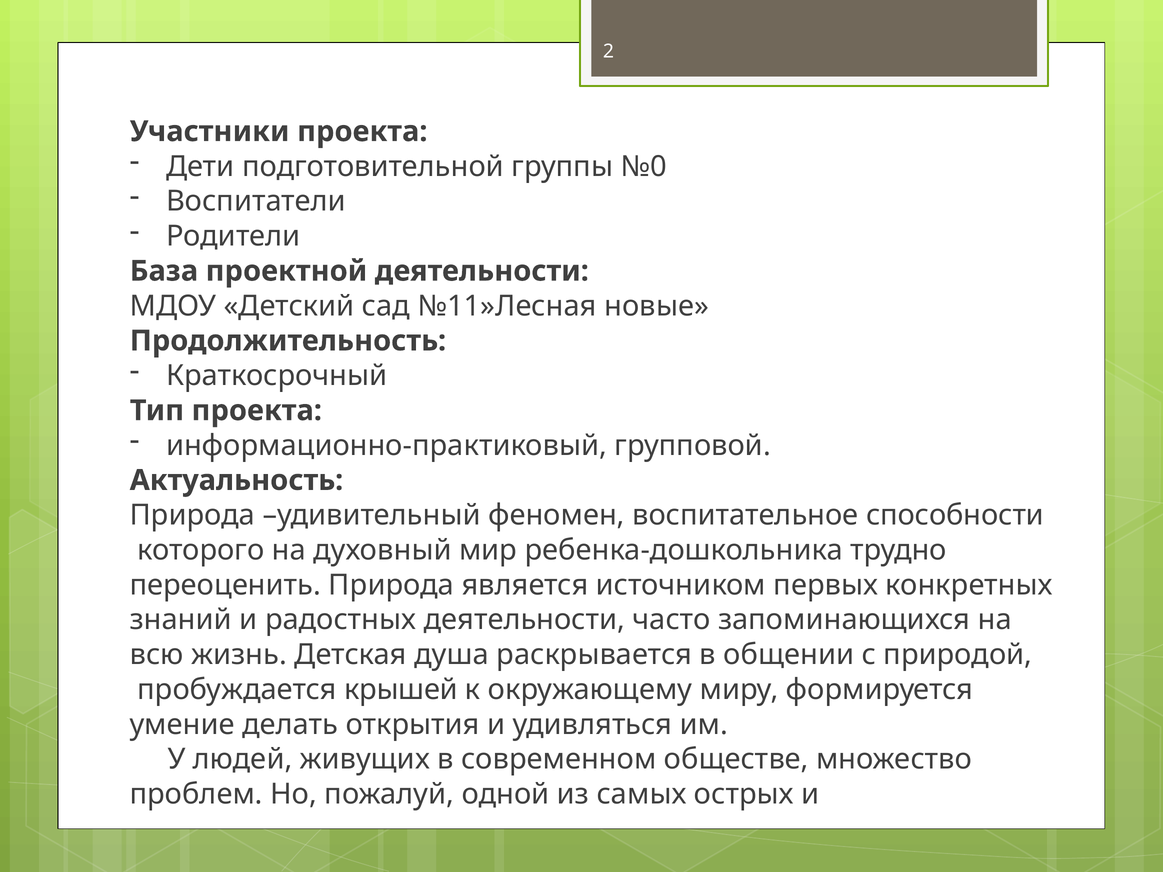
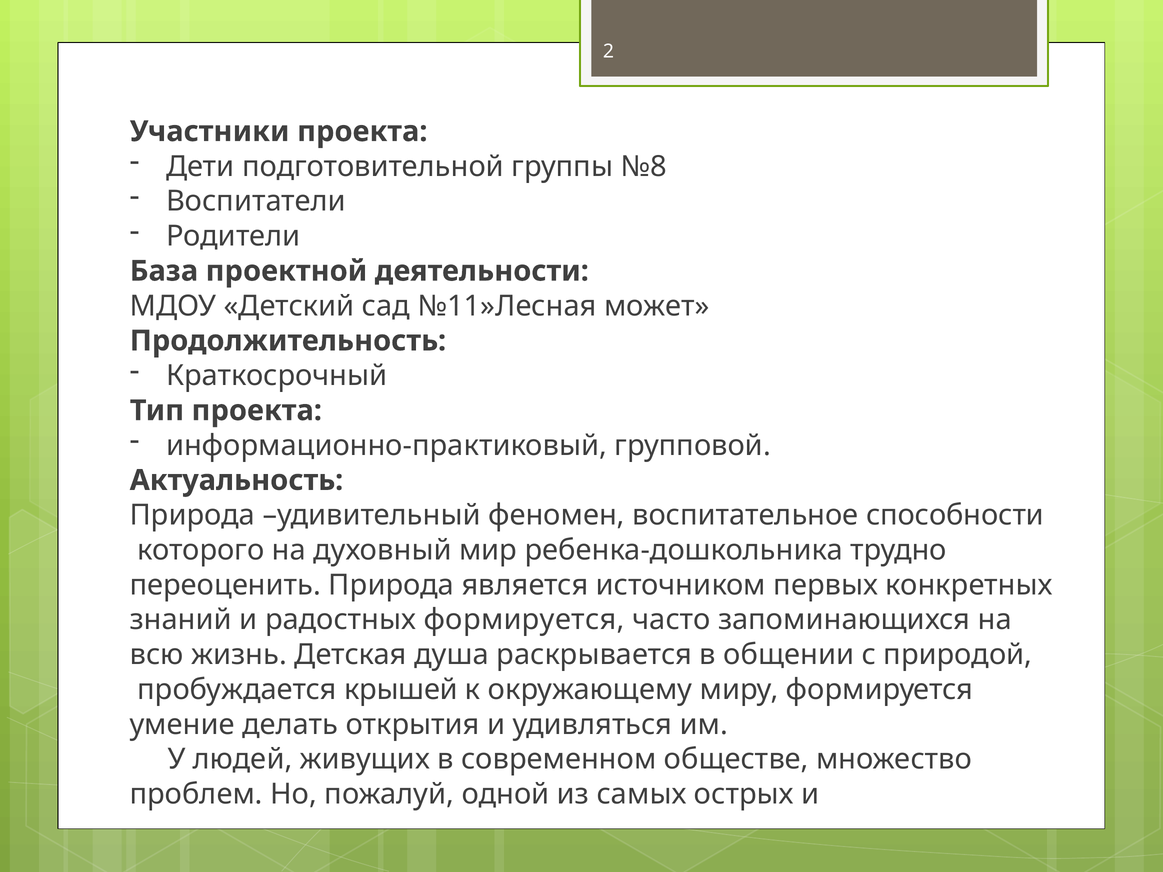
№0: №0 -> №8
новые: новые -> может
радостных деятельности: деятельности -> формируется
